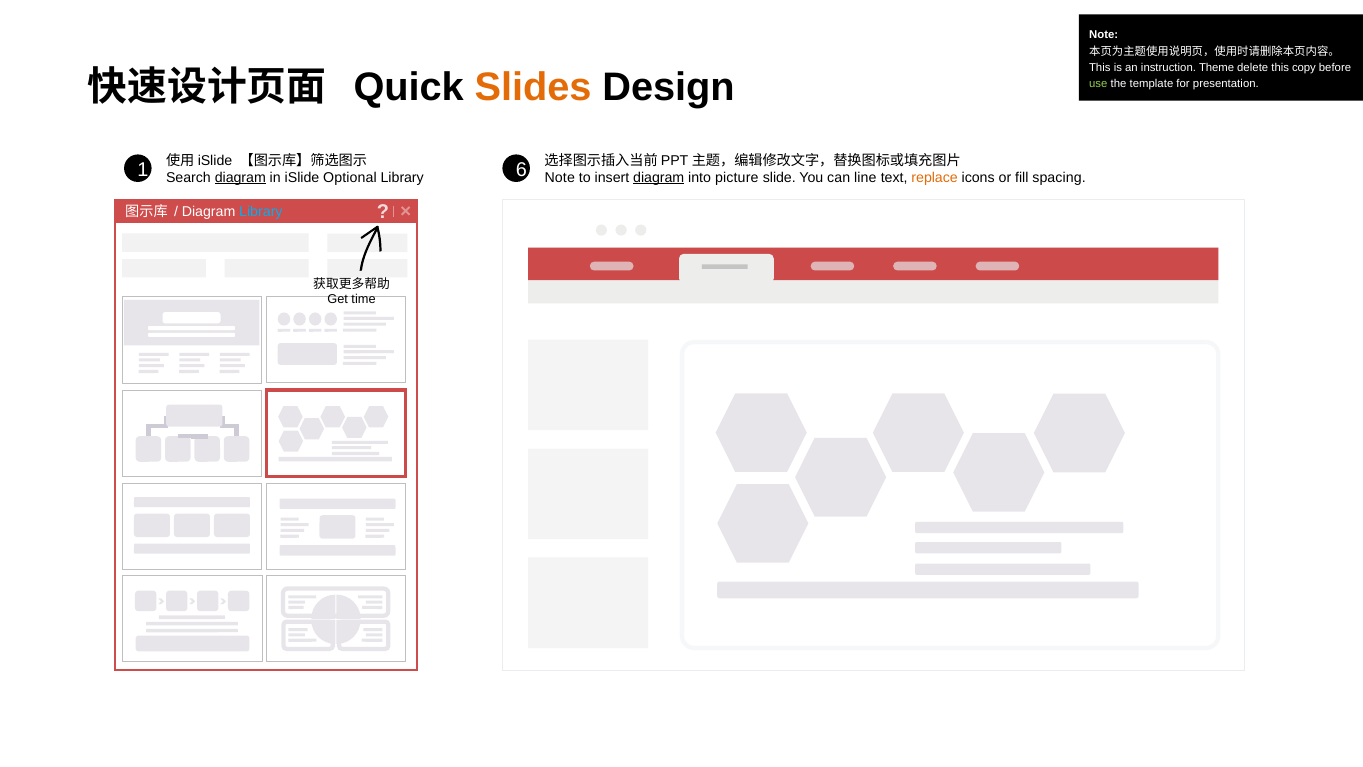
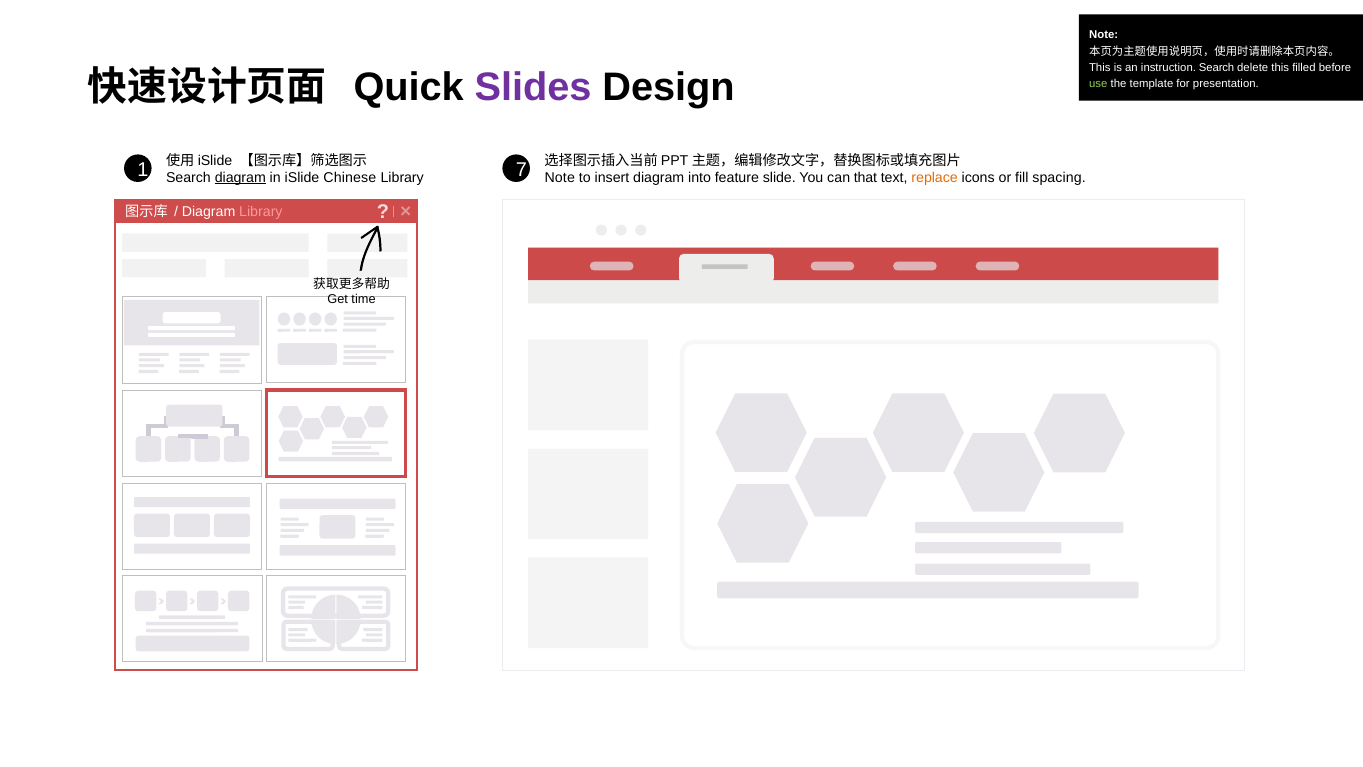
instruction Theme: Theme -> Search
copy: copy -> filled
Slides colour: orange -> purple
6: 6 -> 7
Optional: Optional -> Chinese
diagram at (659, 178) underline: present -> none
picture: picture -> feature
line: line -> that
Library at (261, 212) colour: light blue -> pink
